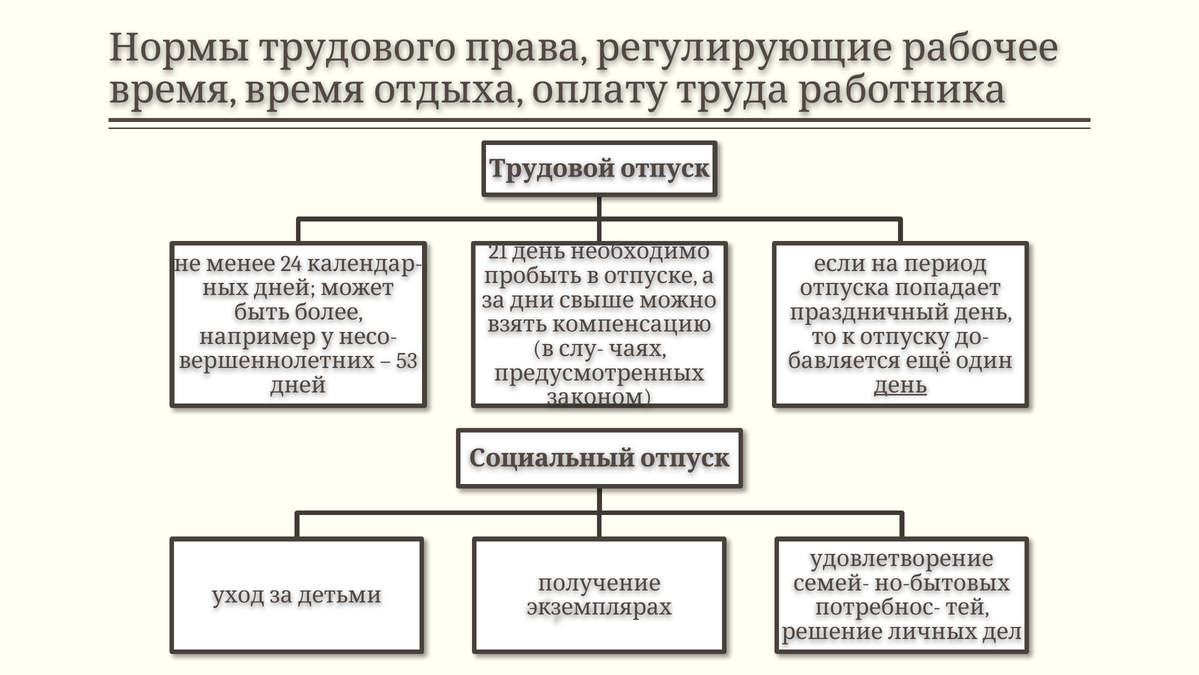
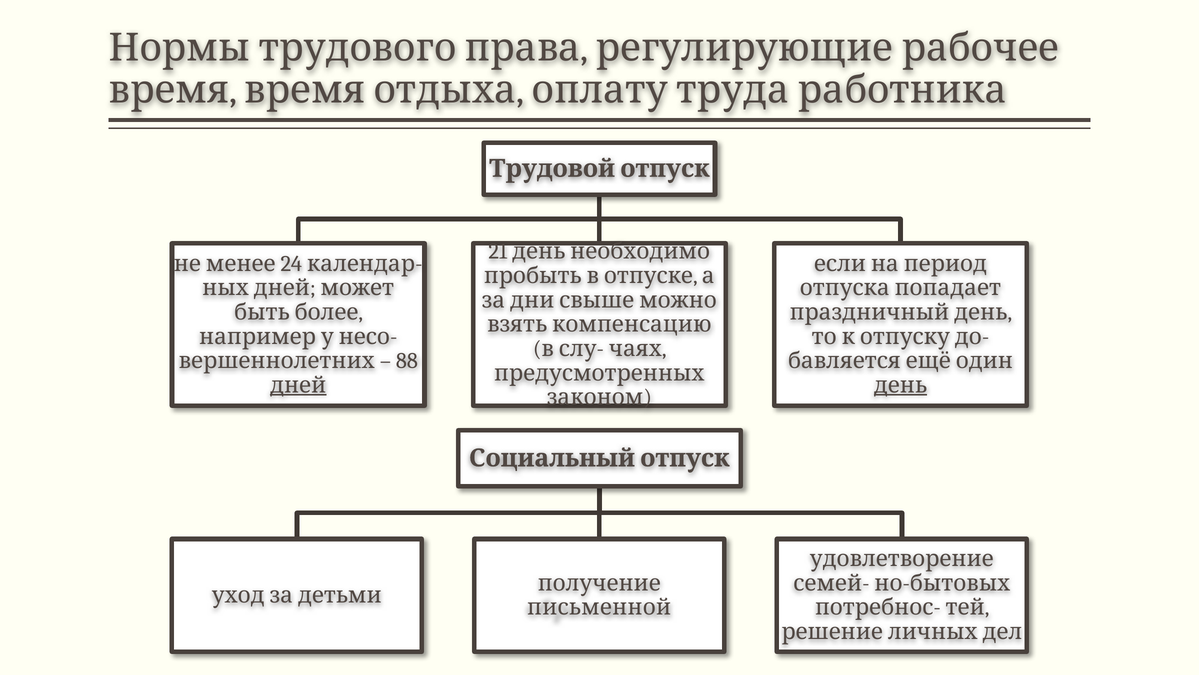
53: 53 -> 88
дней underline: none -> present
экземплярах: экземплярах -> письменной
